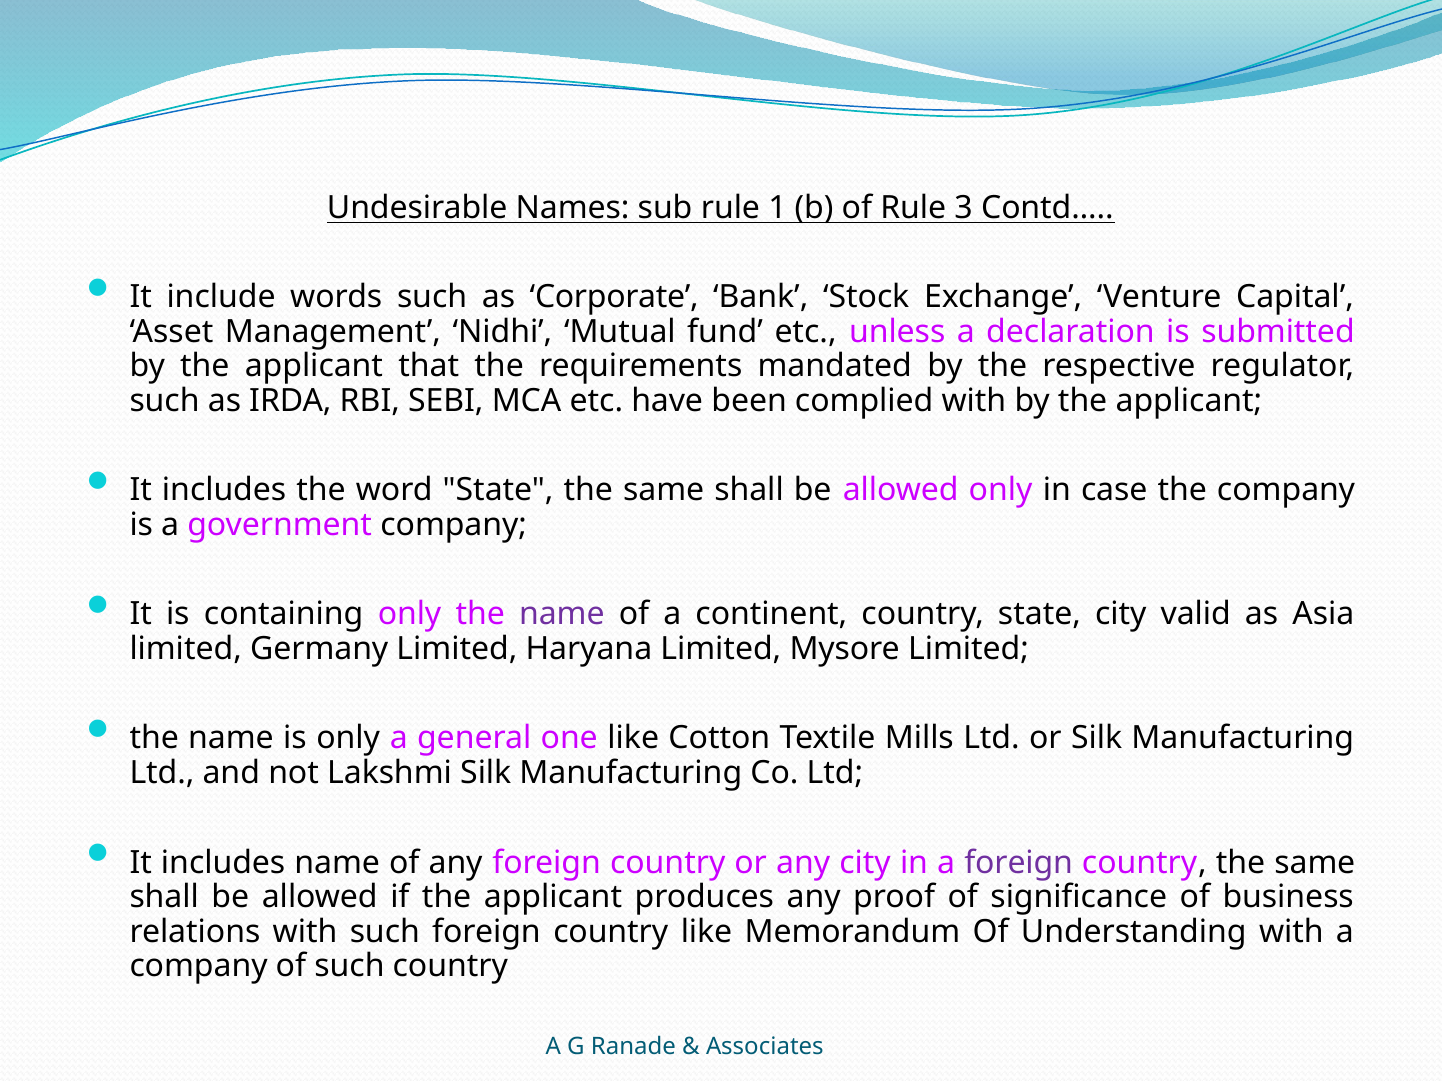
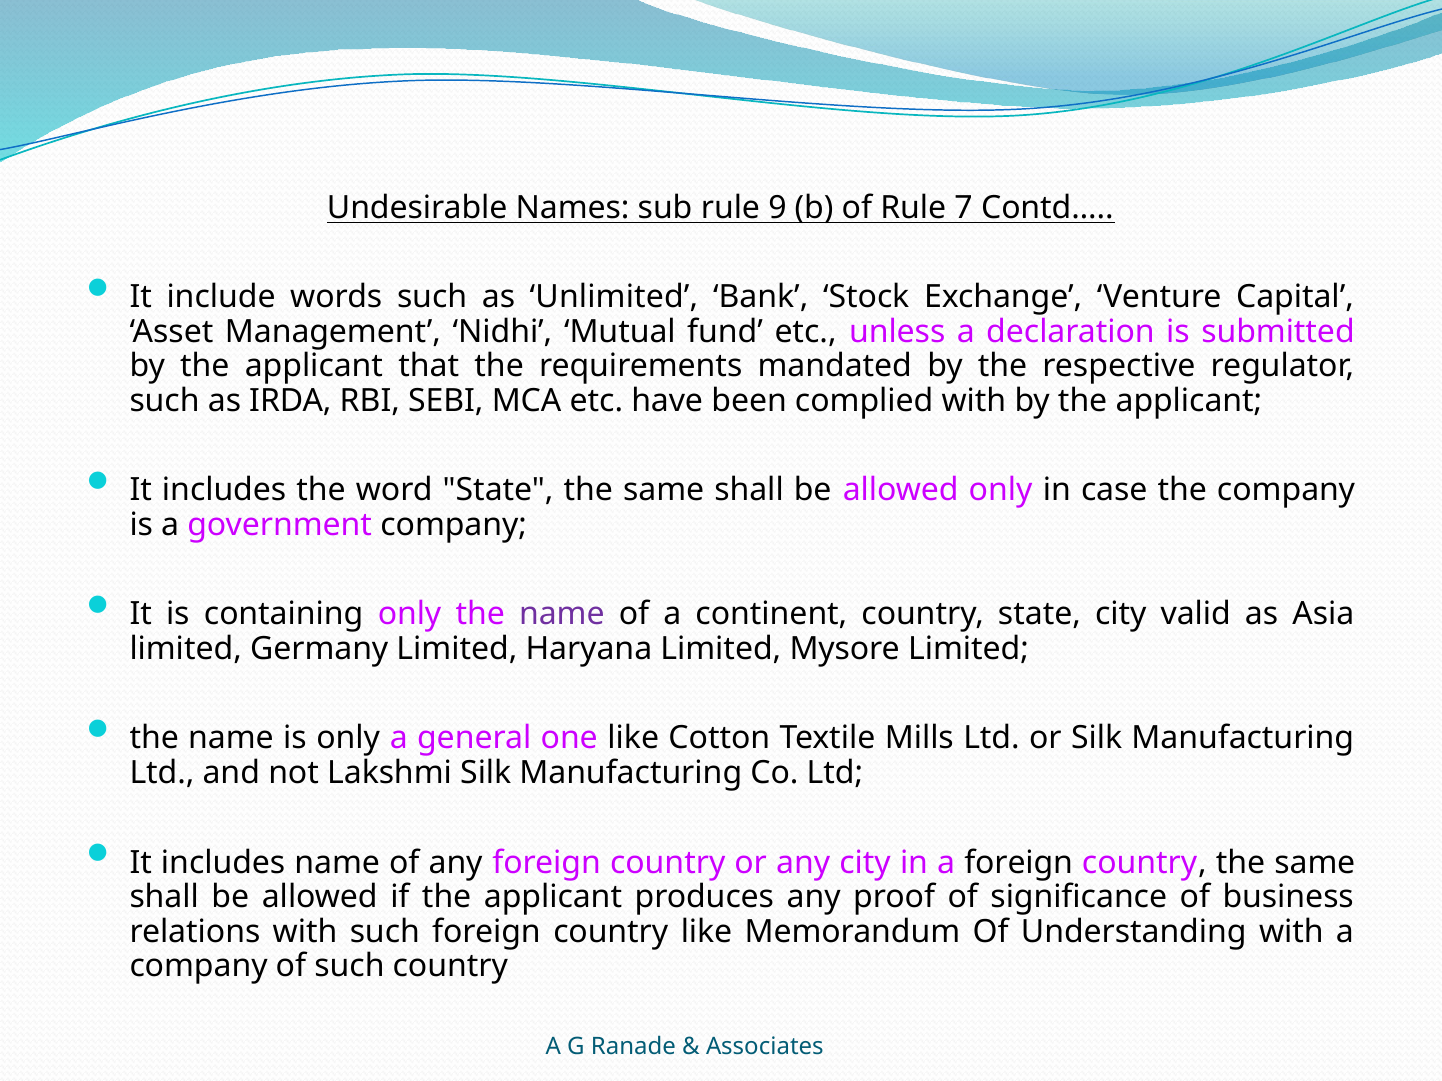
1: 1 -> 9
3: 3 -> 7
Corporate: Corporate -> Unlimited
foreign at (1019, 863) colour: purple -> black
